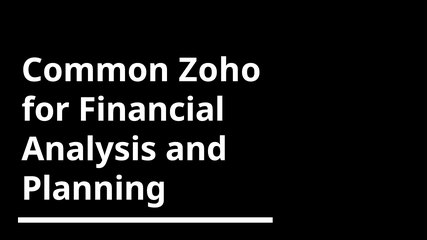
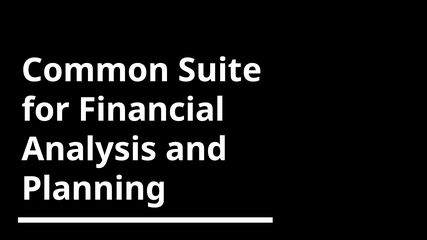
Zoho: Zoho -> Suite
